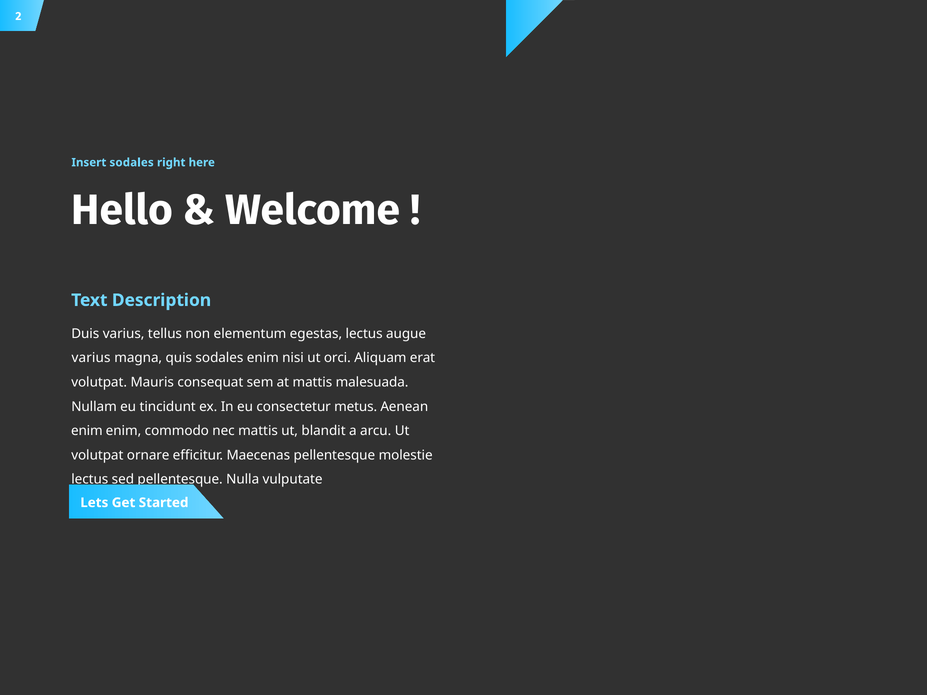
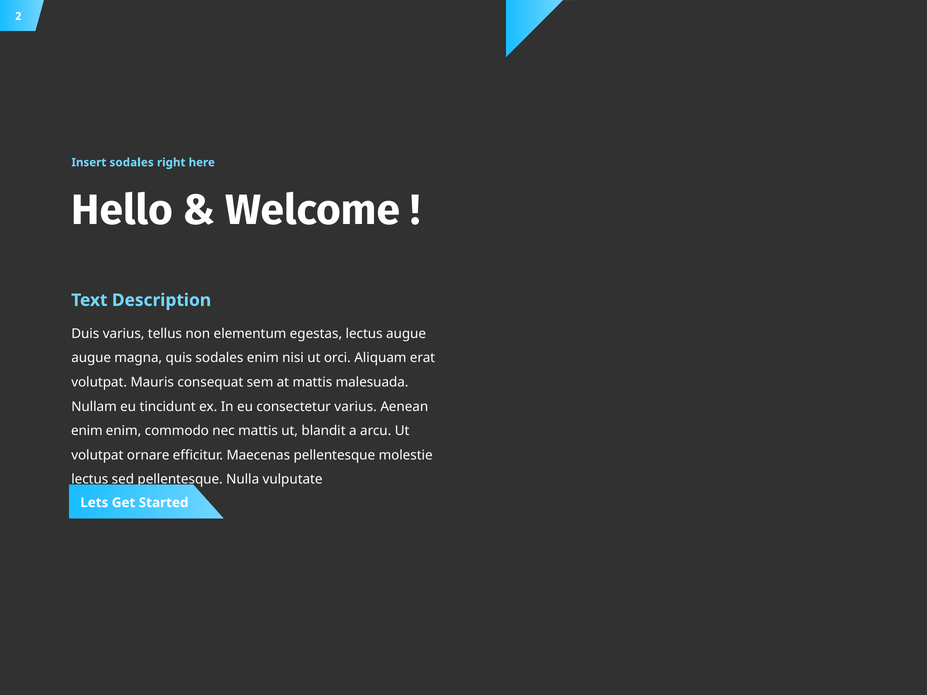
varius at (91, 358): varius -> augue
consectetur metus: metus -> varius
